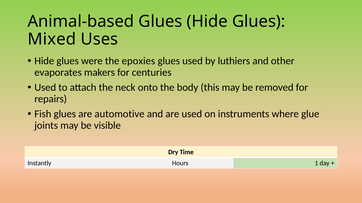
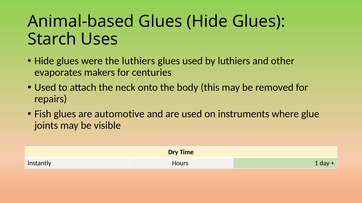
Mixed: Mixed -> Starch
the epoxies: epoxies -> luthiers
